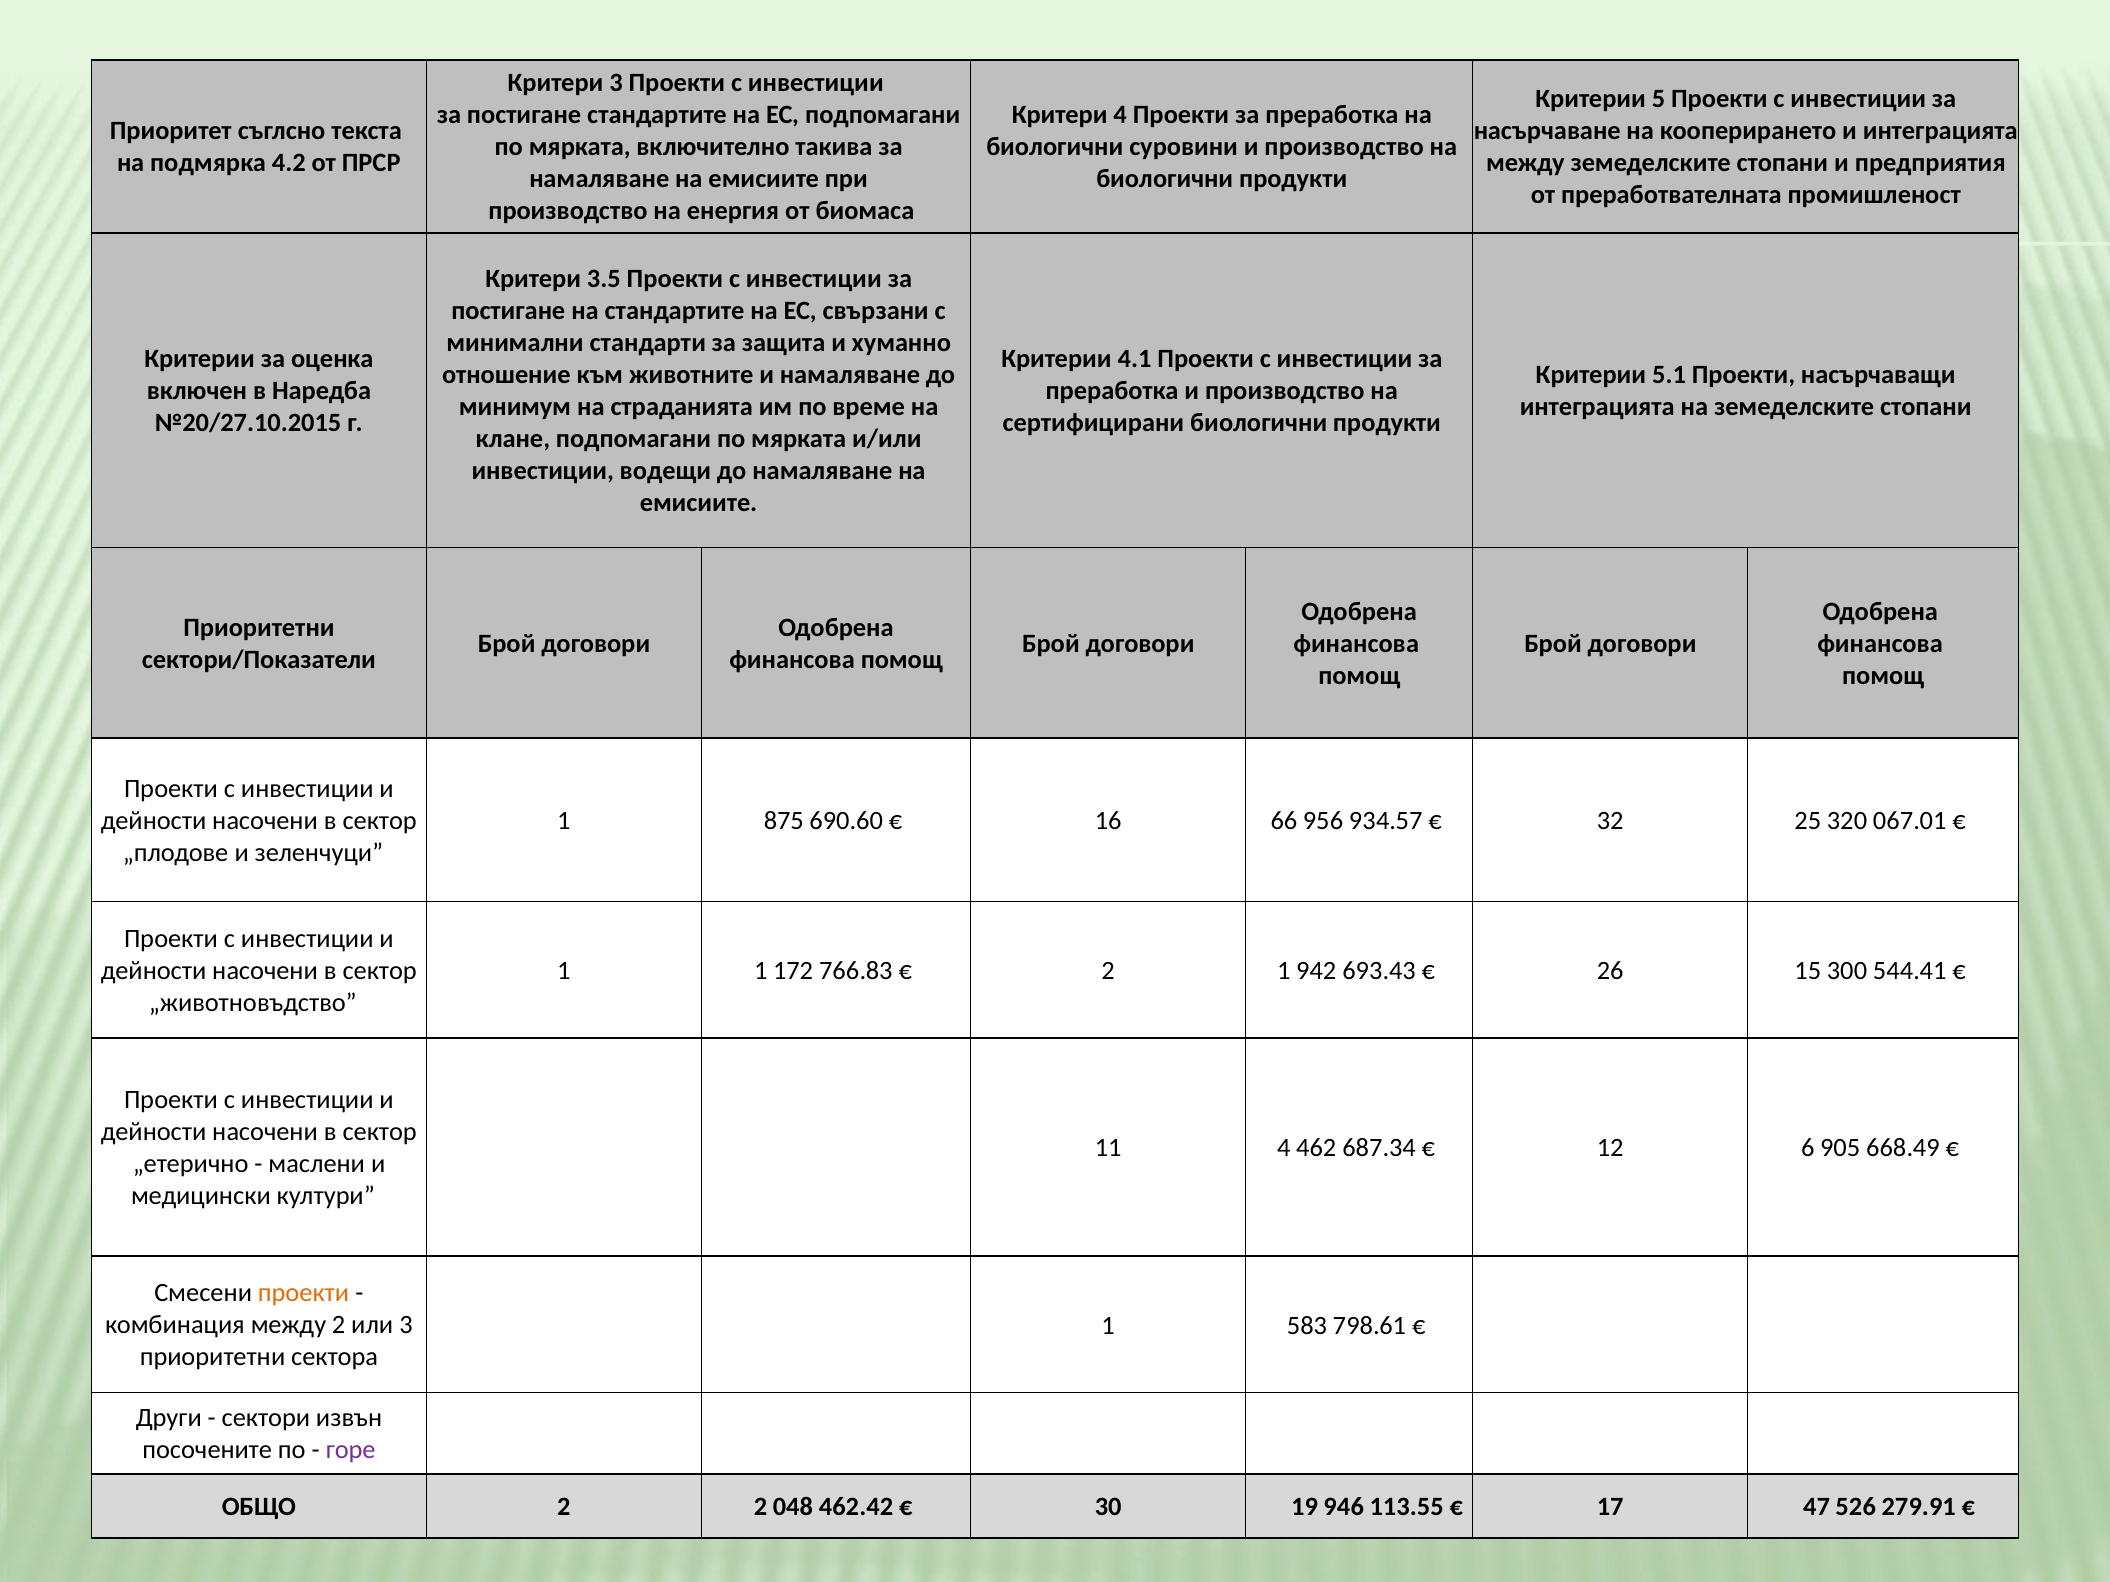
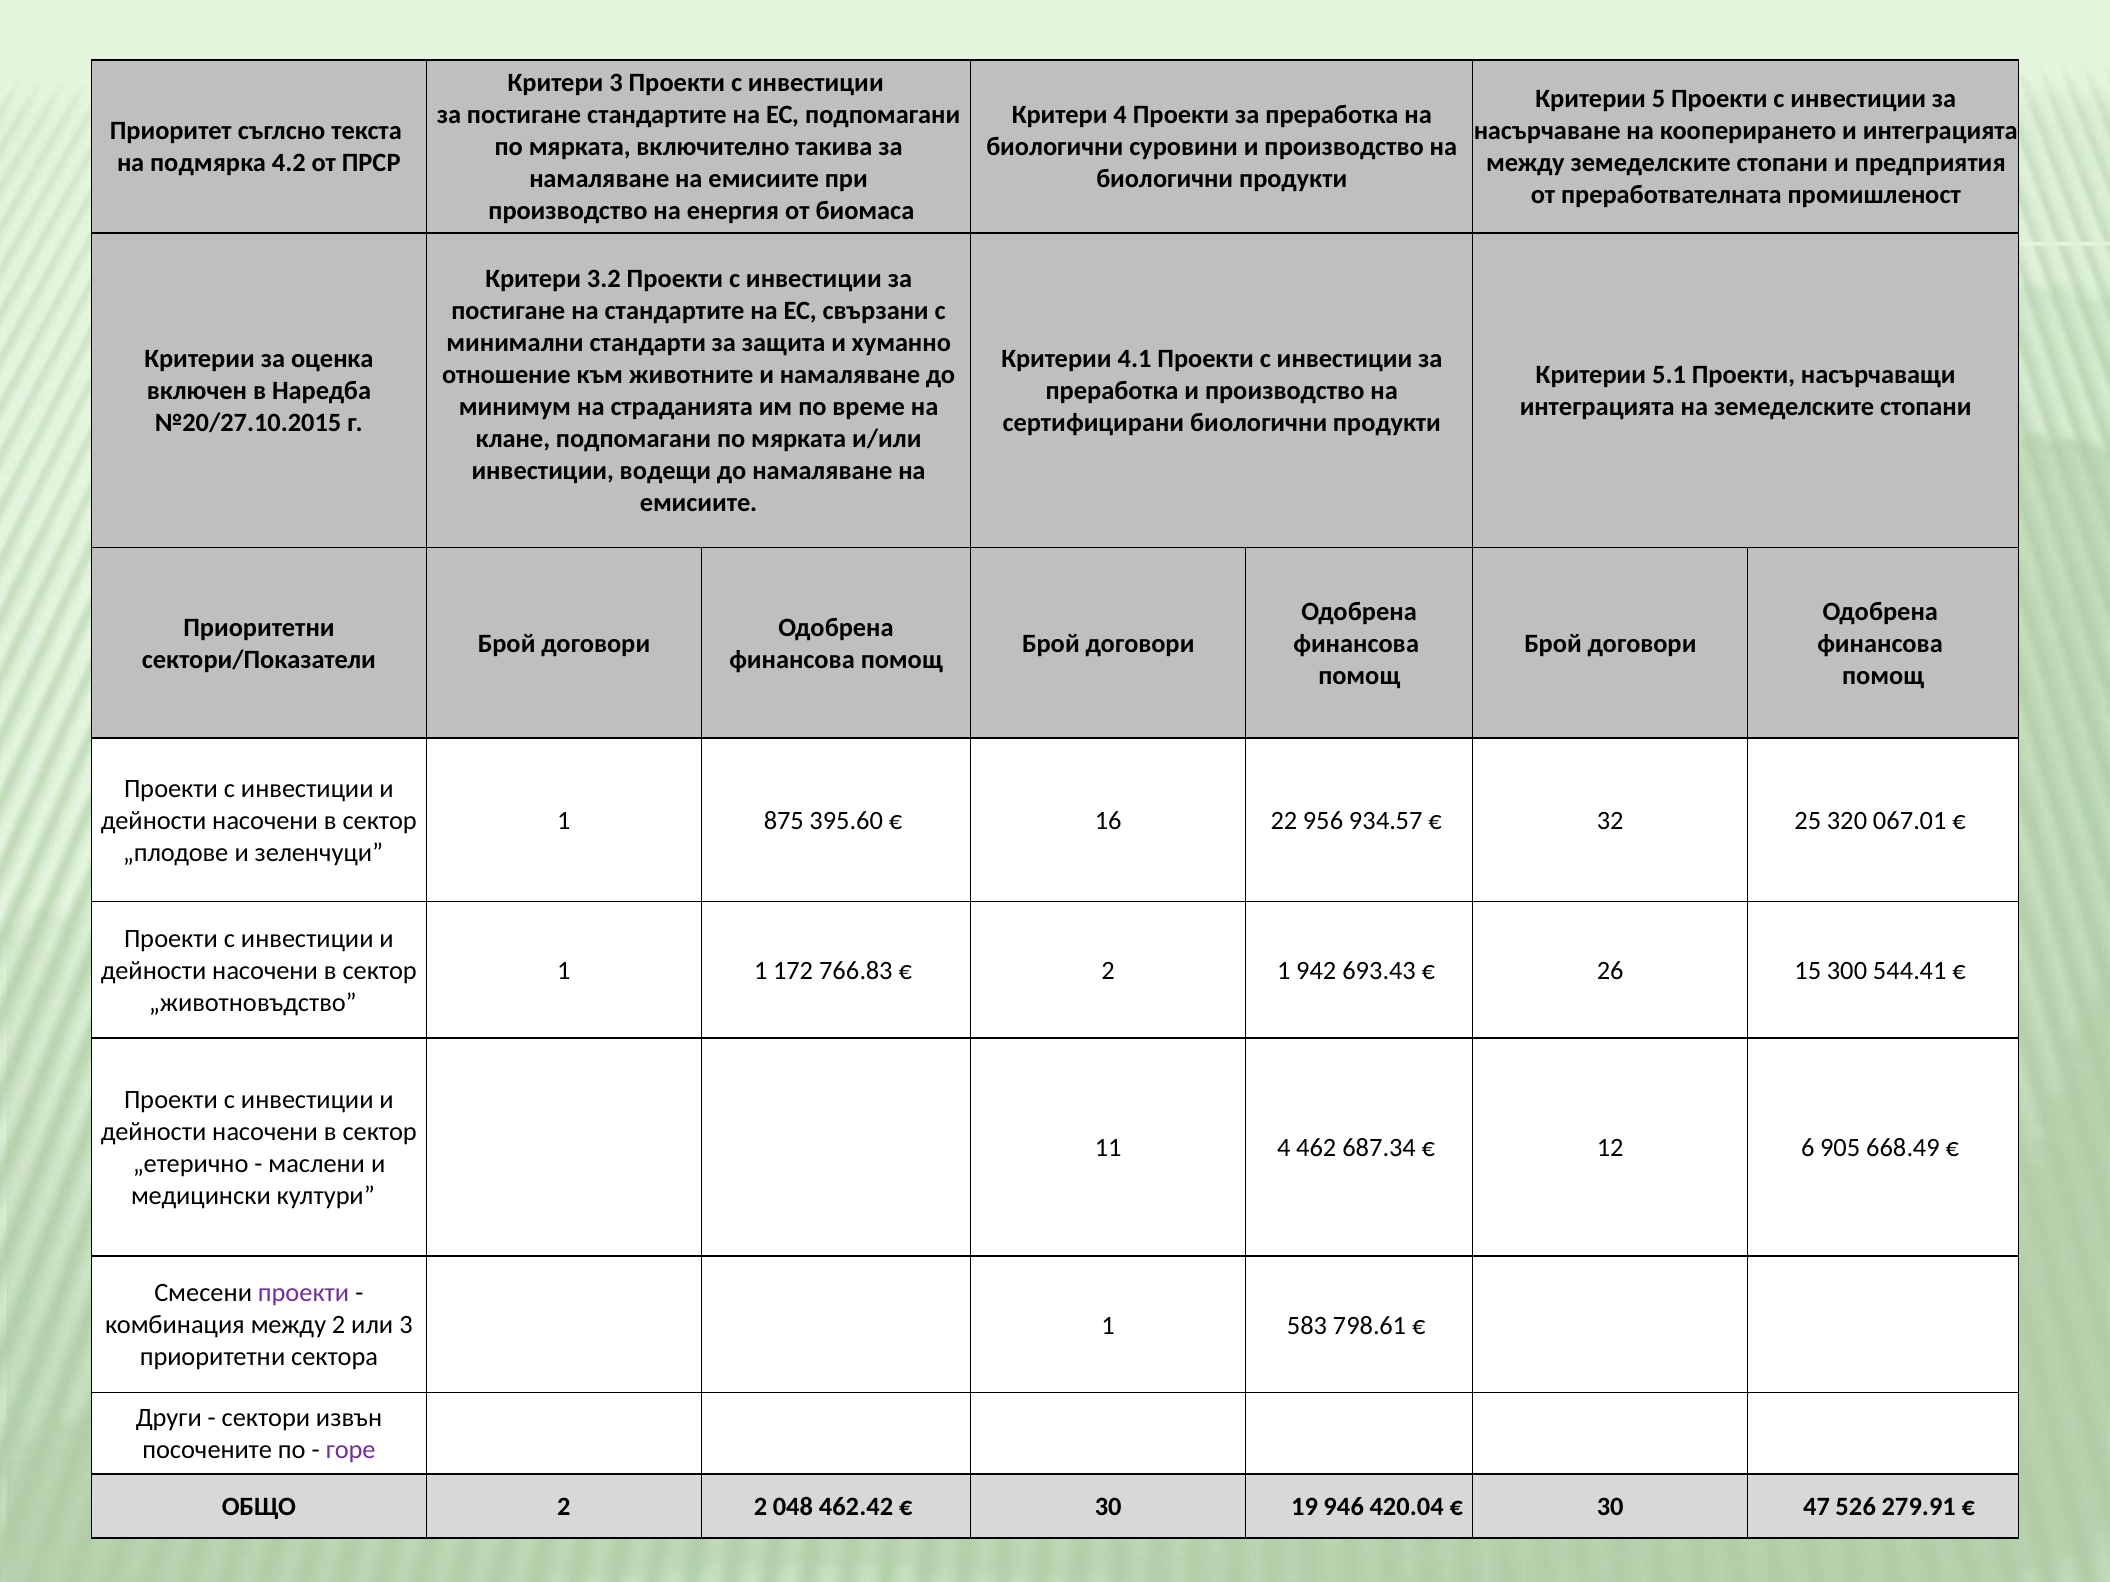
3.5: 3.5 -> 3.2
690.60: 690.60 -> 395.60
66: 66 -> 22
проекти at (304, 1293) colour: orange -> purple
113.55: 113.55 -> 420.04
17 at (1610, 1508): 17 -> 30
